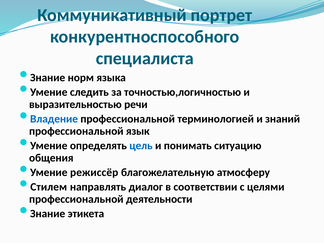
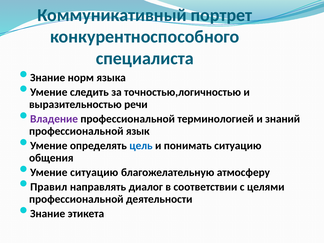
Владение colour: blue -> purple
Умение режиссёр: режиссёр -> ситуацию
Стилем: Стилем -> Правил
